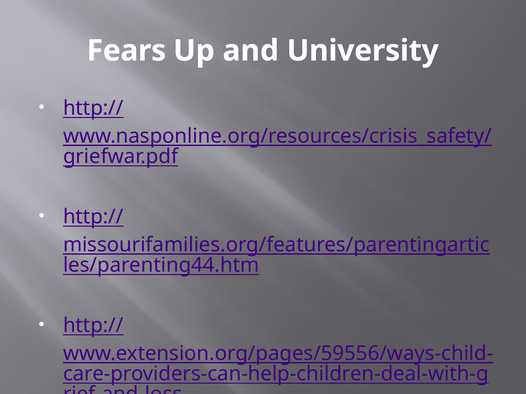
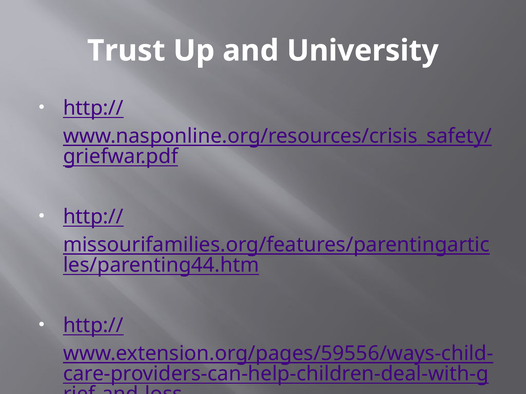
Fears: Fears -> Trust
